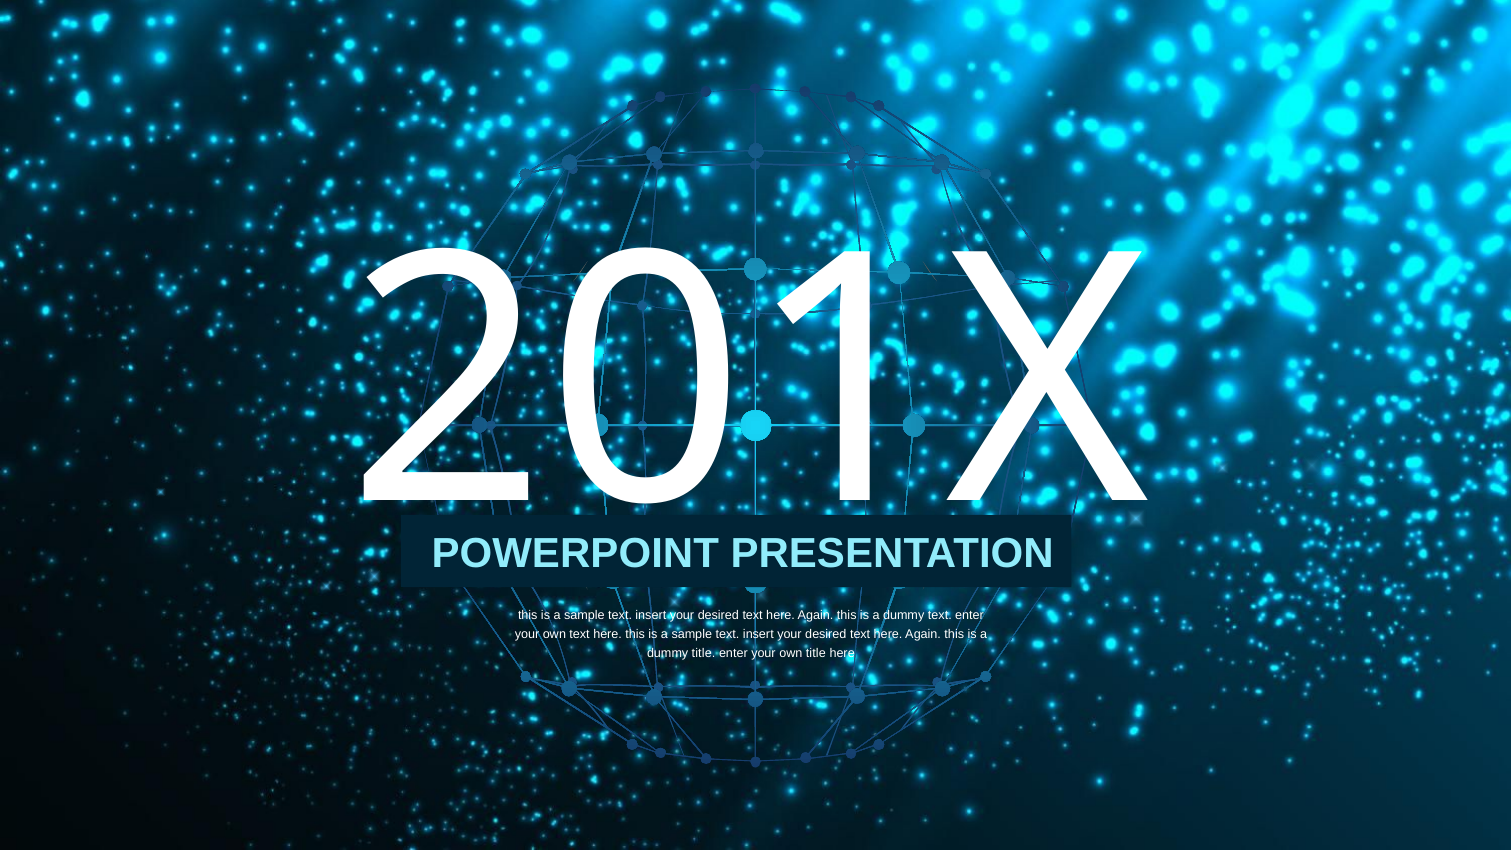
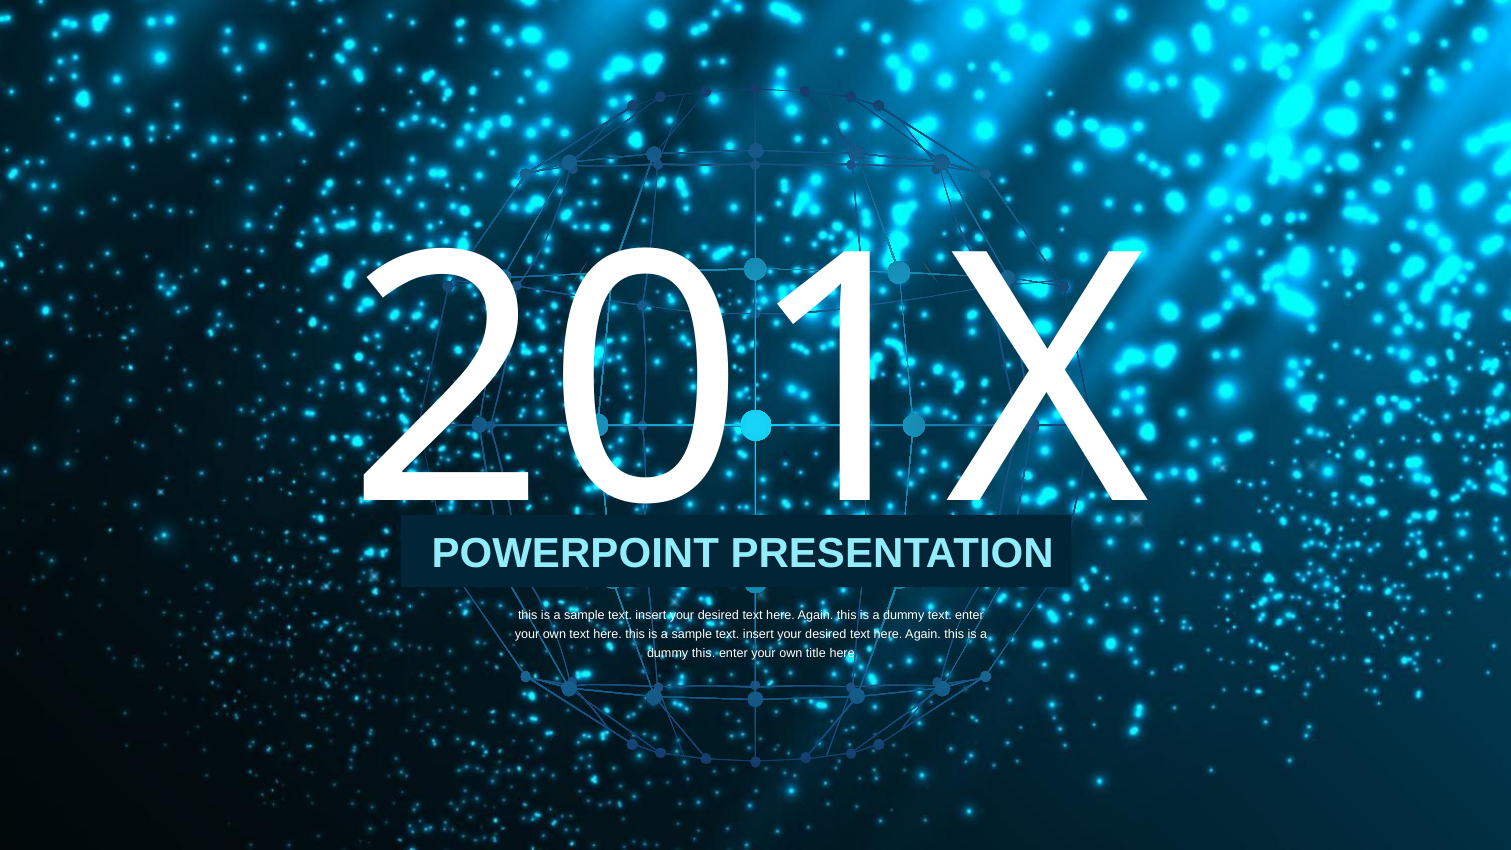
dummy title: title -> this
